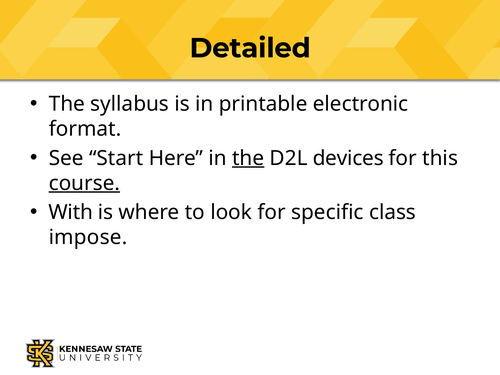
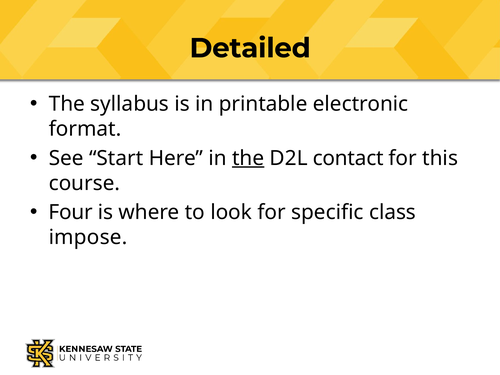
devices: devices -> contact
course underline: present -> none
With: With -> Four
